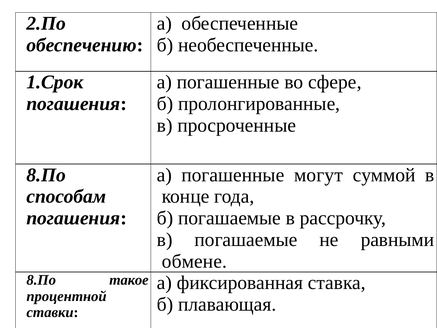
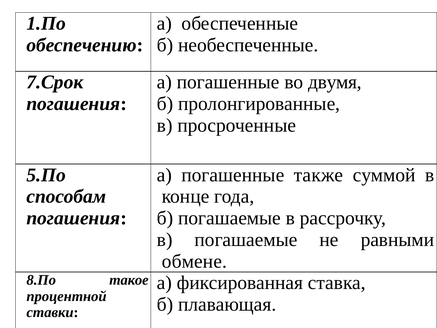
2.По: 2.По -> 1.По
1.Срок: 1.Срок -> 7.Срок
сфере: сфере -> двумя
8.По at (46, 175): 8.По -> 5.По
могут: могут -> также
